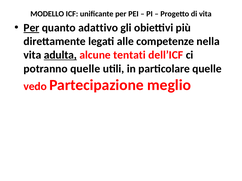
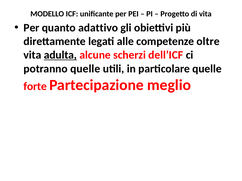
Per at (31, 28) underline: present -> none
nella: nella -> oltre
tentati: tentati -> scherzi
vedo: vedo -> forte
